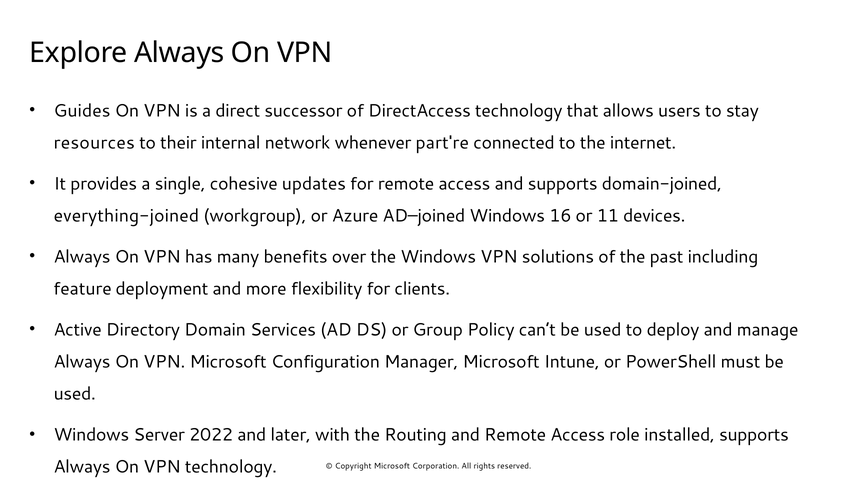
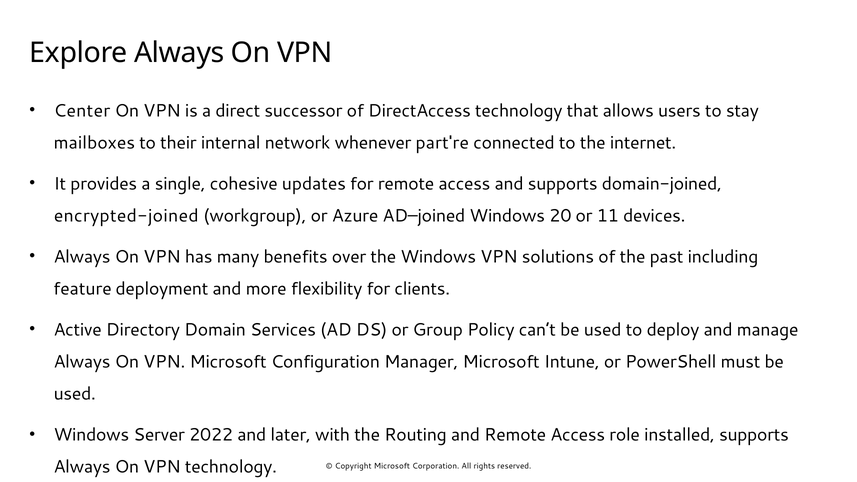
Guides: Guides -> Center
resources: resources -> mailboxes
everything-joined: everything-joined -> encrypted-joined
16: 16 -> 20
